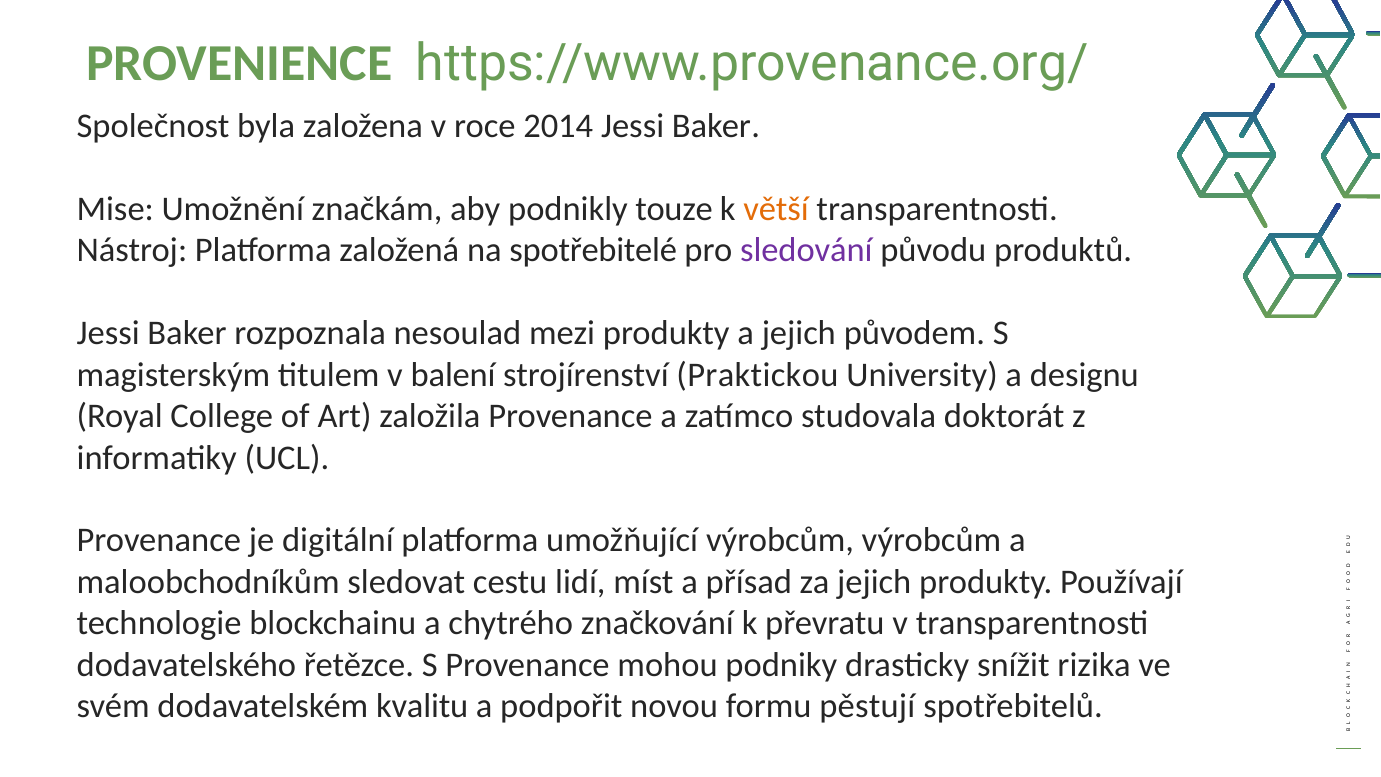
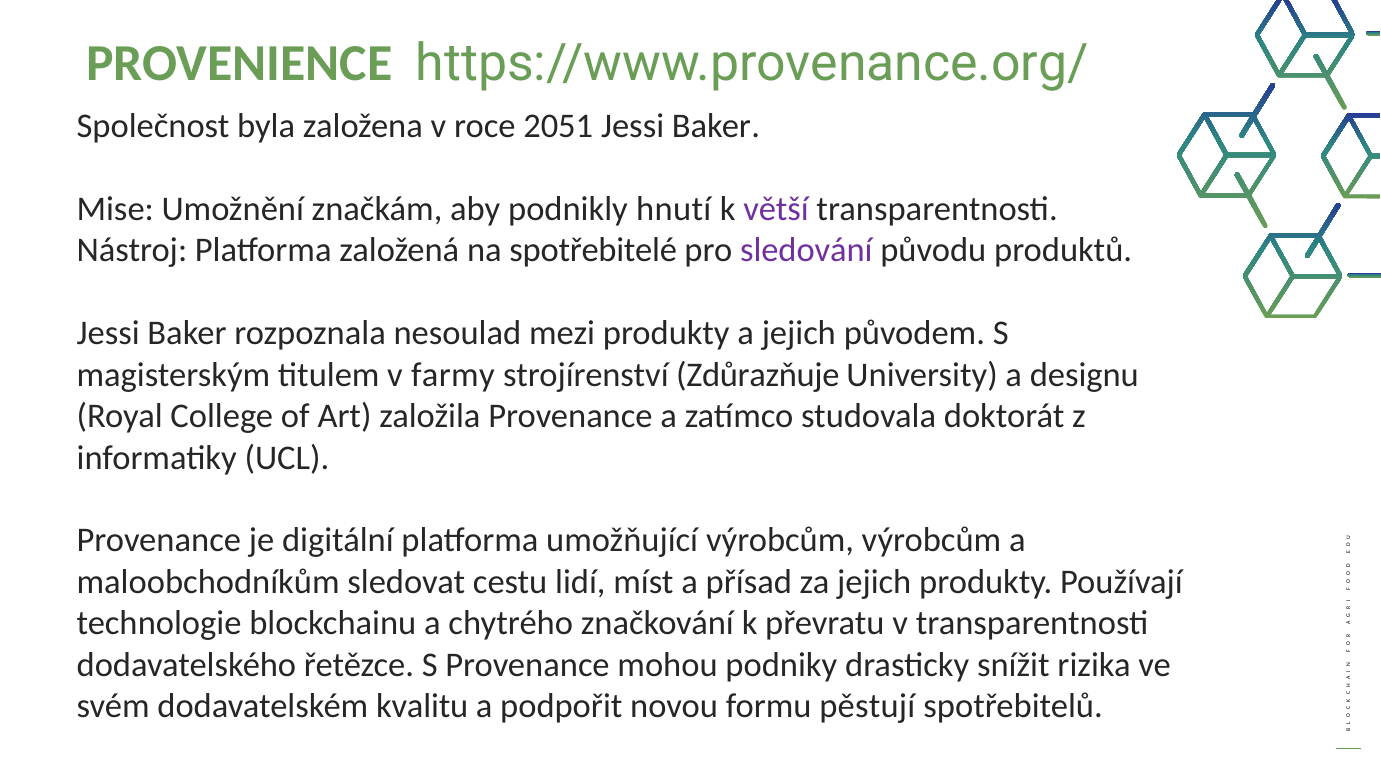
2014: 2014 -> 2051
touze: touze -> hnutí
větší colour: orange -> purple
balení: balení -> farmy
Praktickou: Praktickou -> Zdůrazňuje
